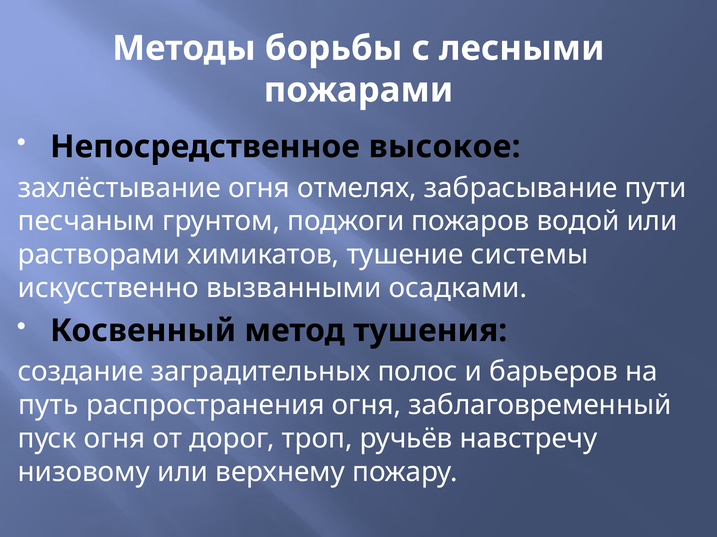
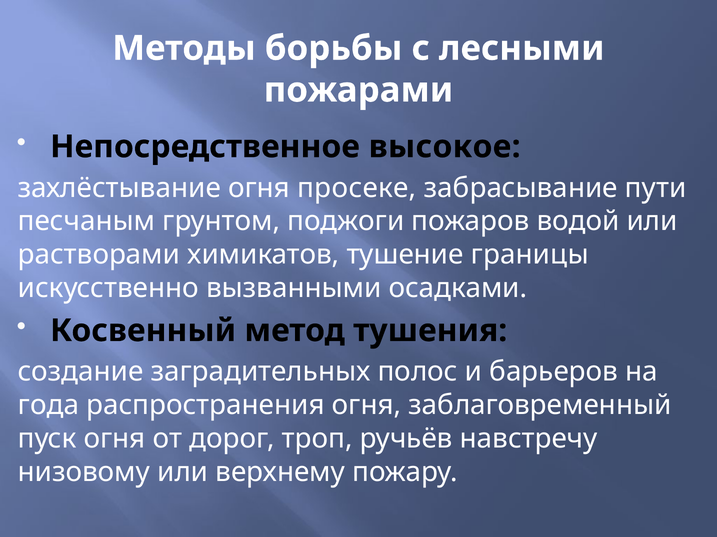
отмелях: отмелях -> просеке
системы: системы -> границы
путь: путь -> года
